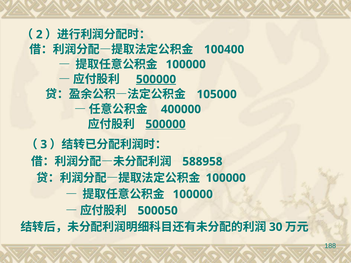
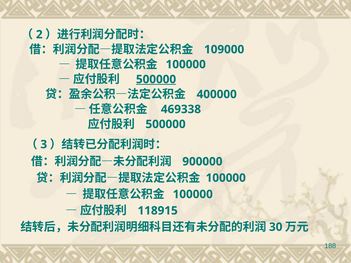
100400: 100400 -> 109000
105000: 105000 -> 400000
400000: 400000 -> 469338
500000 at (166, 124) underline: present -> none
588958: 588958 -> 900000
500050: 500050 -> 118915
